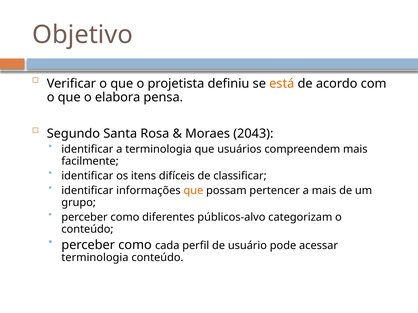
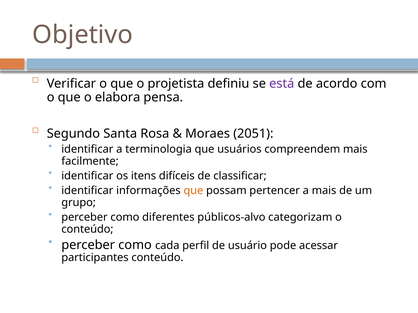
está colour: orange -> purple
2043: 2043 -> 2051
terminologia at (95, 258): terminologia -> participantes
